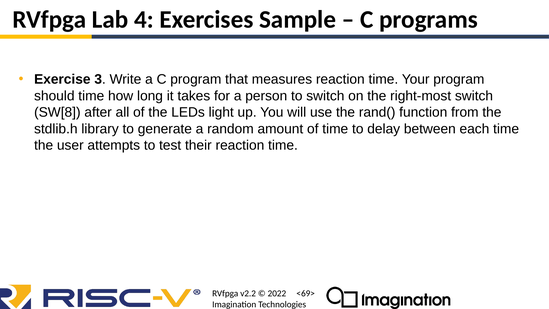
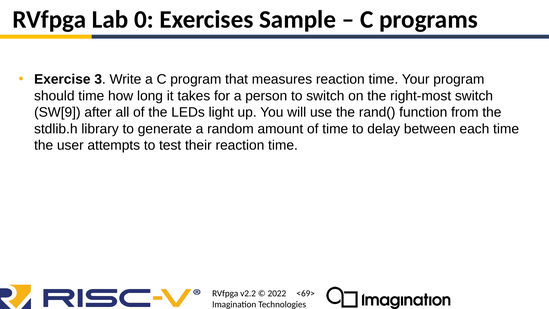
4: 4 -> 0
SW[8: SW[8 -> SW[9
